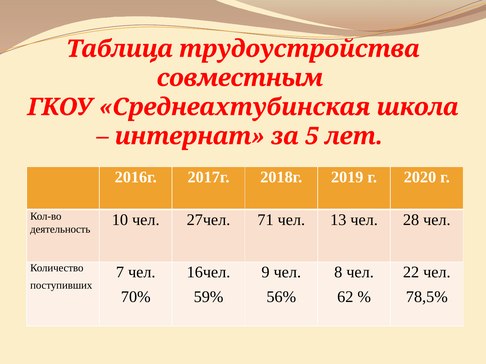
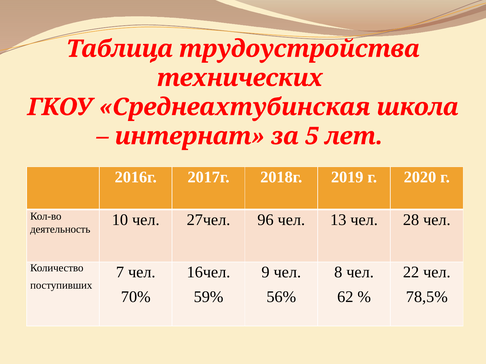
совместным: совместным -> технических
71: 71 -> 96
